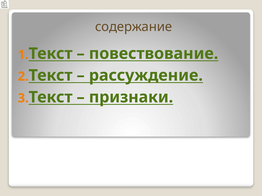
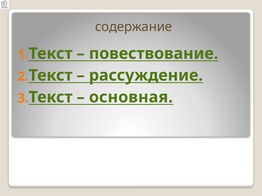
признаки: признаки -> основная
